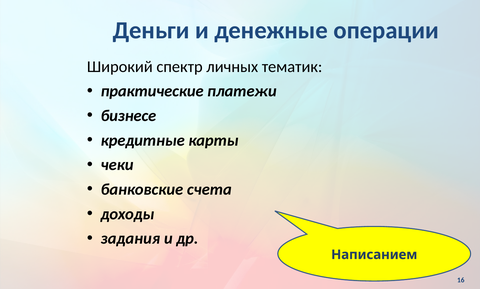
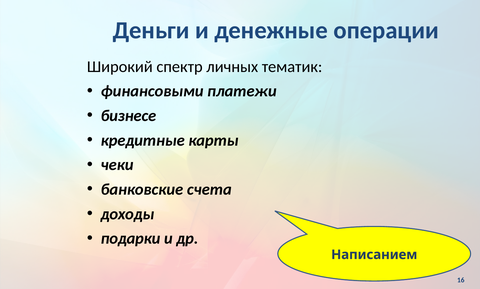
практические: практические -> финансовыми
задания: задания -> подарки
